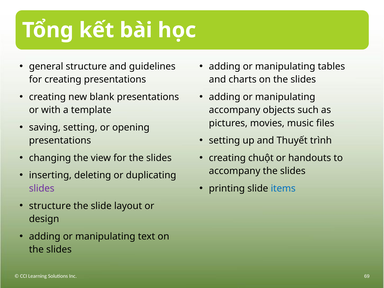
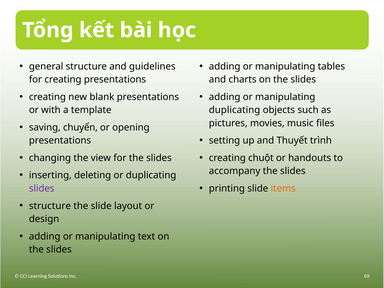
accompany at (235, 110): accompany -> duplicating
saving setting: setting -> chuyển
items colour: blue -> orange
